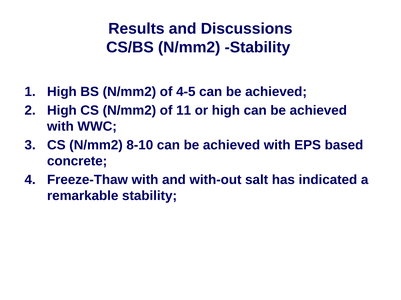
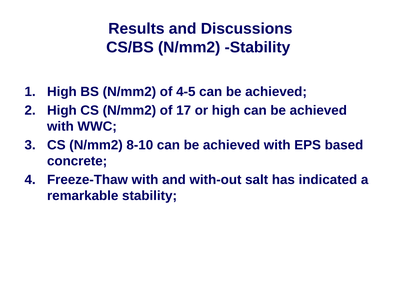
11: 11 -> 17
